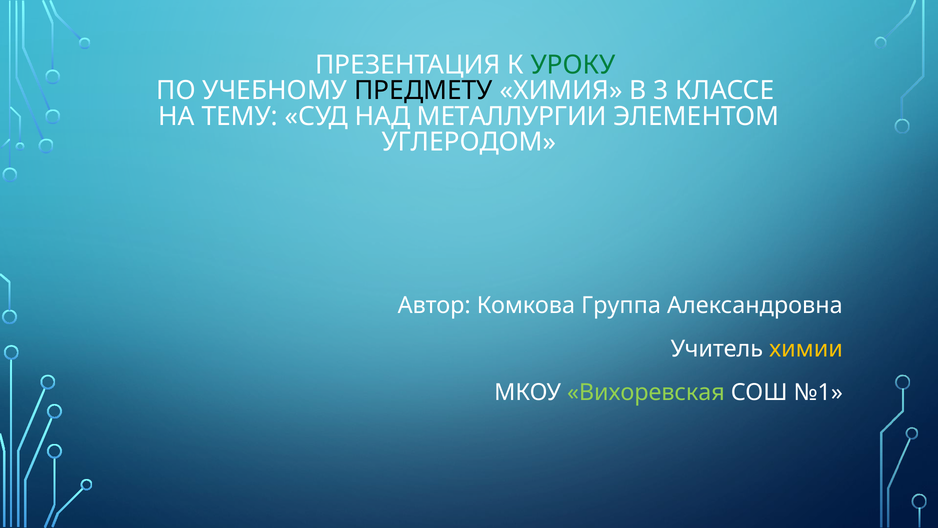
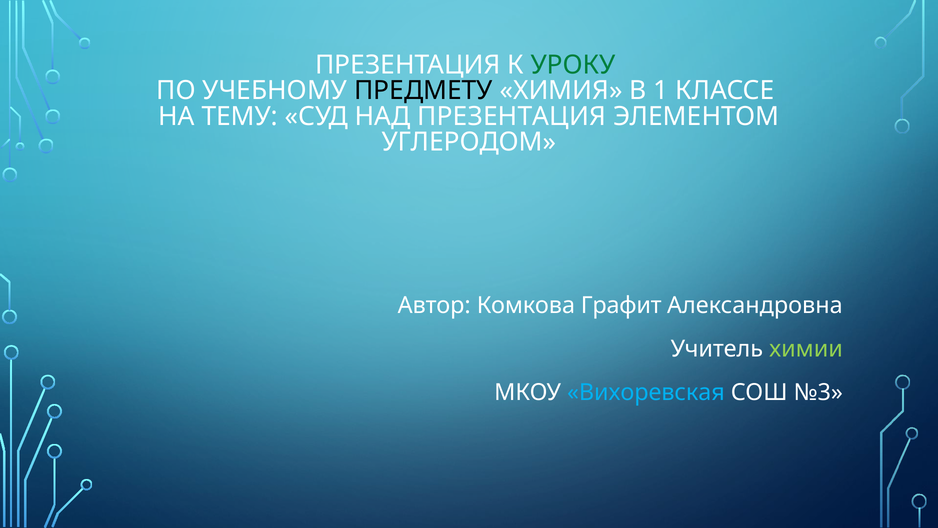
3: 3 -> 1
НАД МЕТАЛЛУРГИИ: МЕТАЛЛУРГИИ -> ПРЕЗЕНТАЦИЯ
Группа: Группа -> Графит
химии colour: yellow -> light green
Вихоревская colour: light green -> light blue
№1: №1 -> №3
